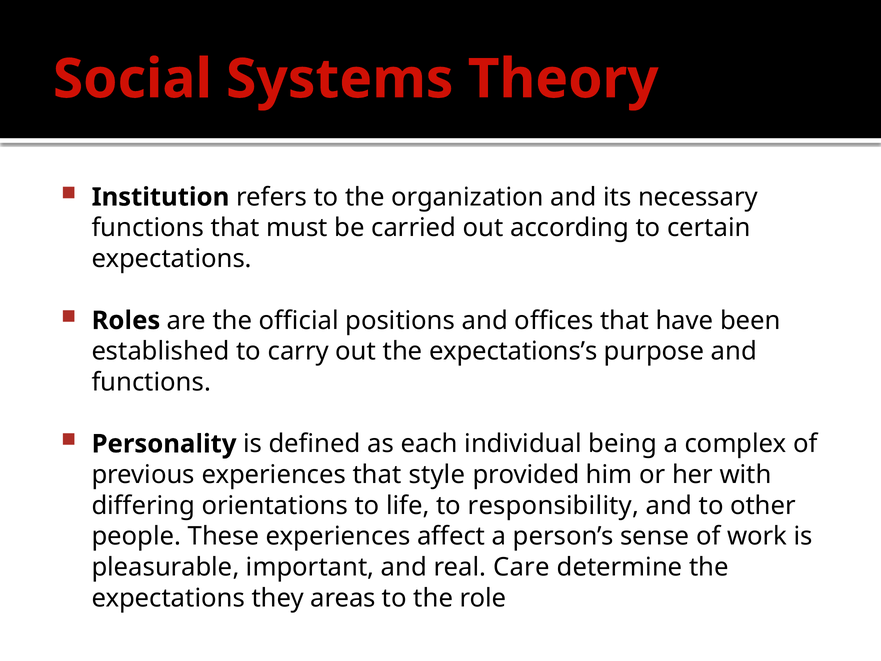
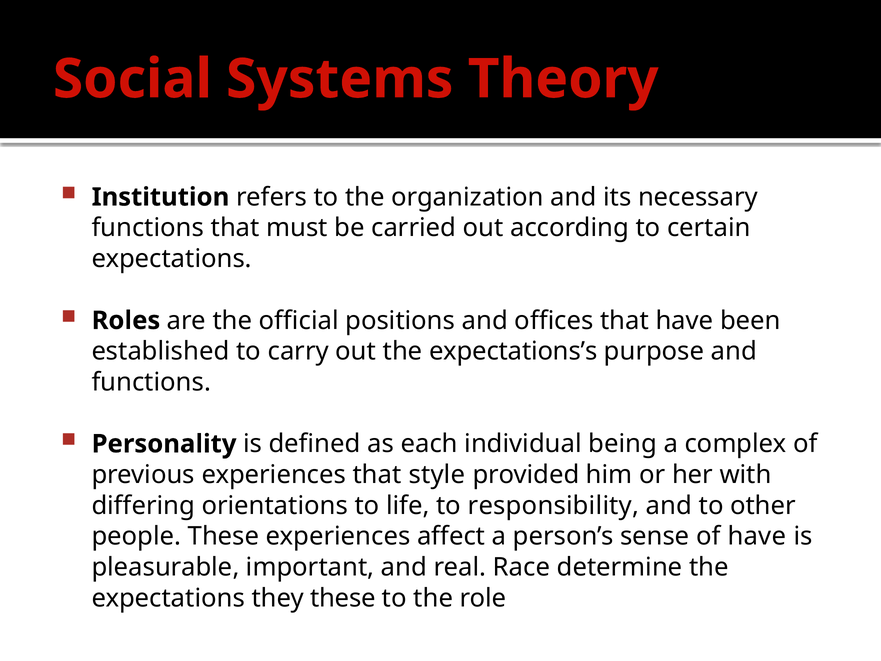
of work: work -> have
Care: Care -> Race
they areas: areas -> these
